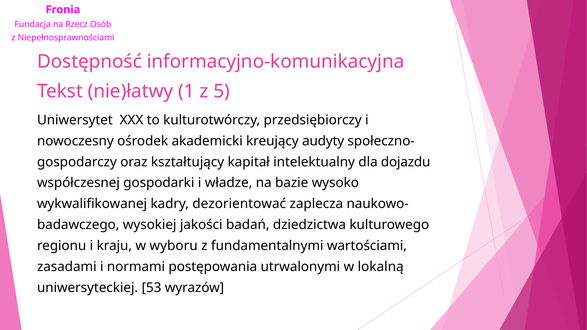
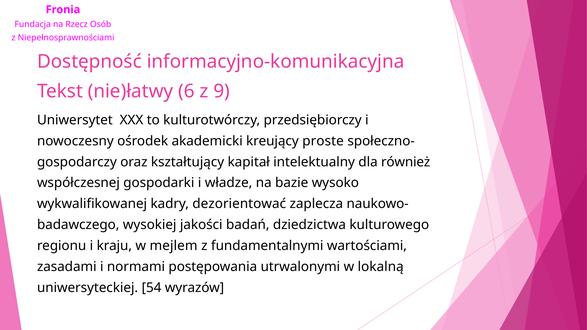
1: 1 -> 6
5: 5 -> 9
audyty: audyty -> proste
dojazdu: dojazdu -> również
wyboru: wyboru -> mejlem
53: 53 -> 54
